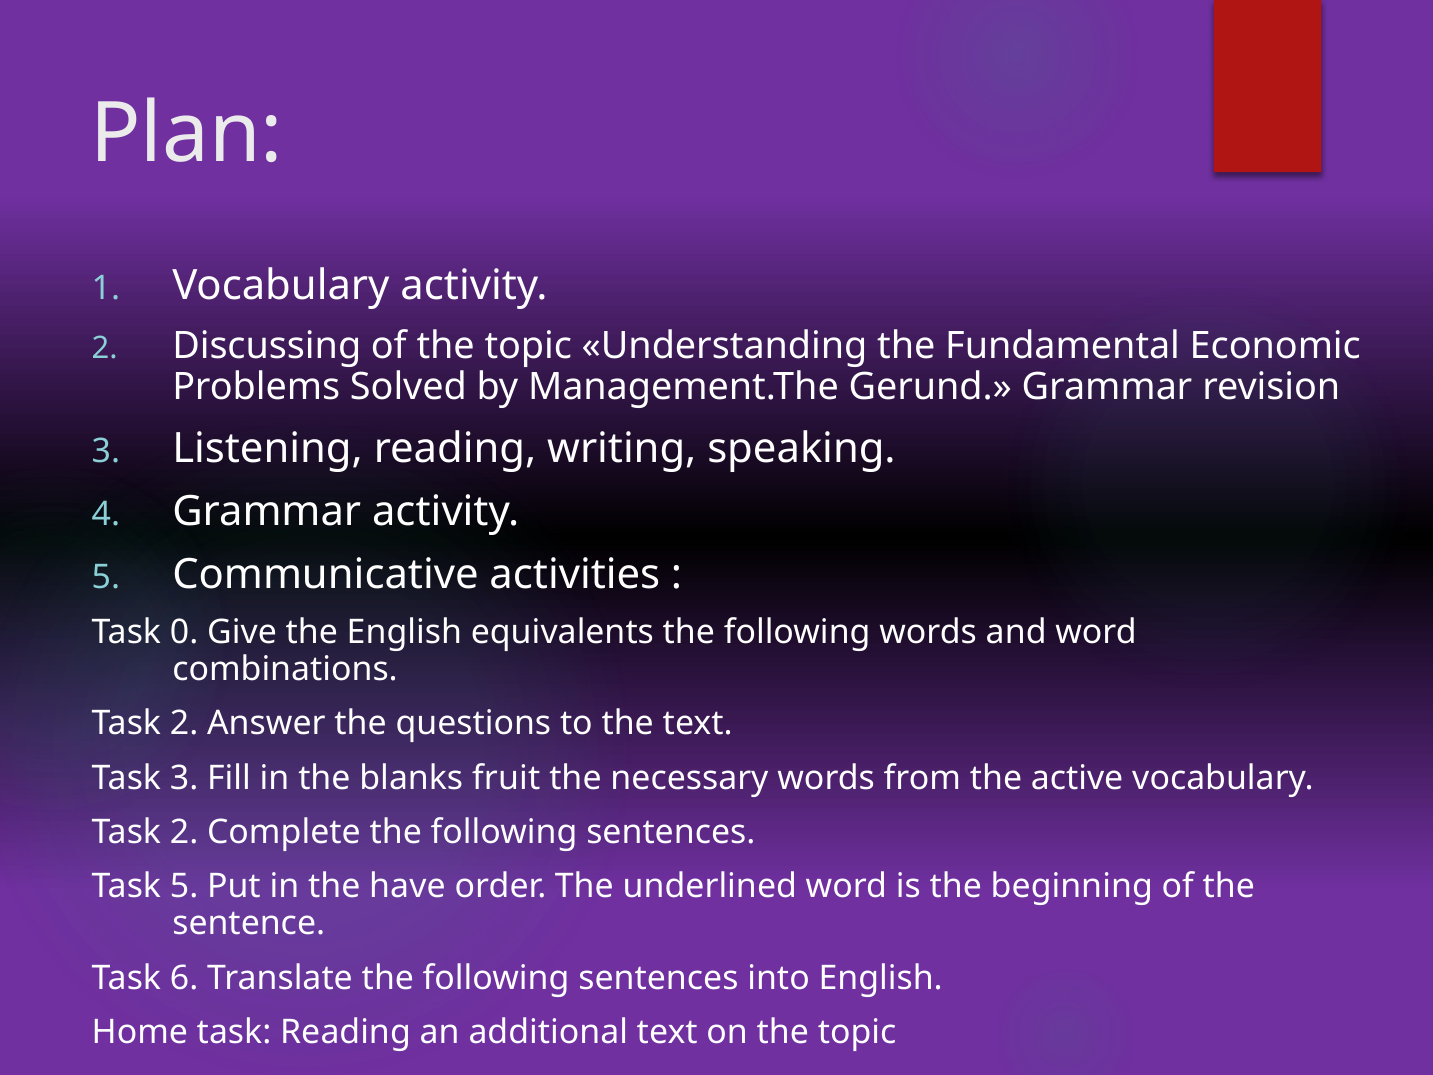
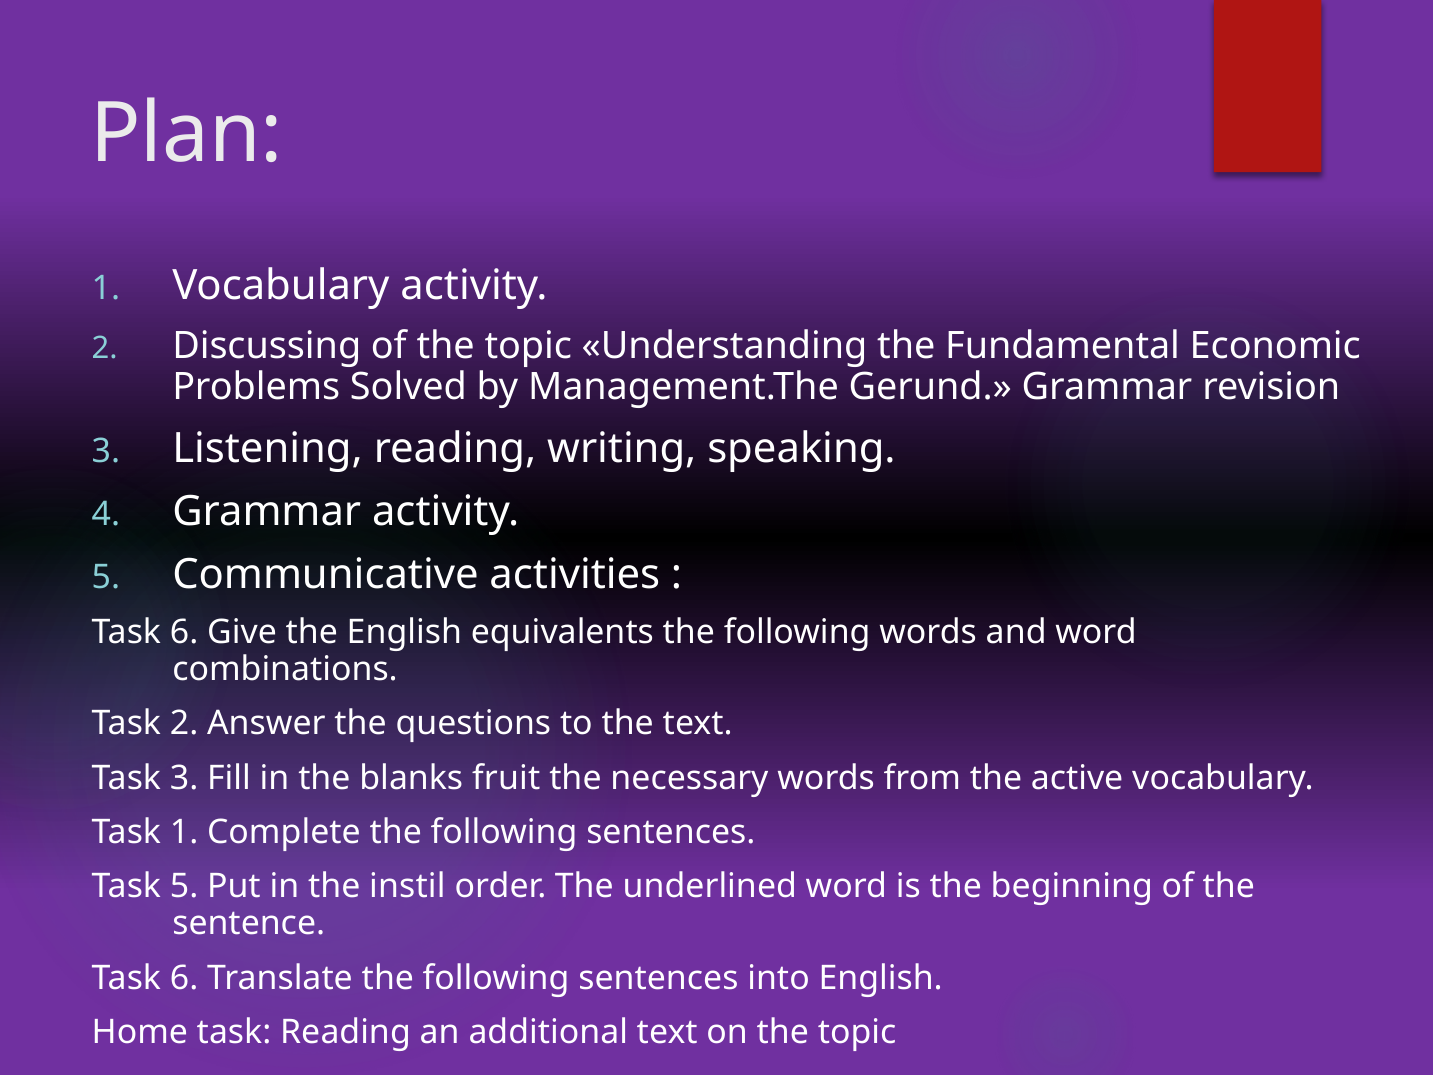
0 at (184, 632): 0 -> 6
2 at (184, 832): 2 -> 1
have: have -> instil
